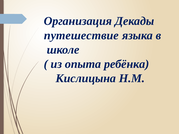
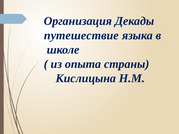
ребёнка: ребёнка -> страны
